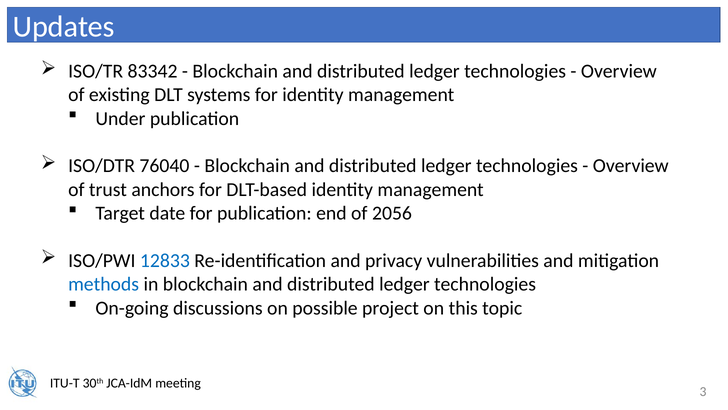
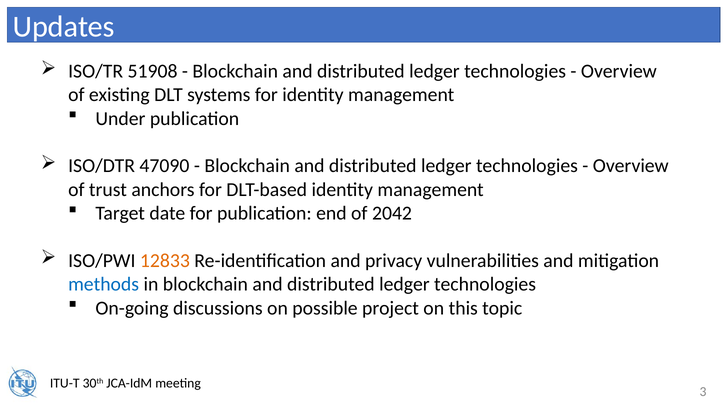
83342: 83342 -> 51908
76040: 76040 -> 47090
2056: 2056 -> 2042
12833 colour: blue -> orange
